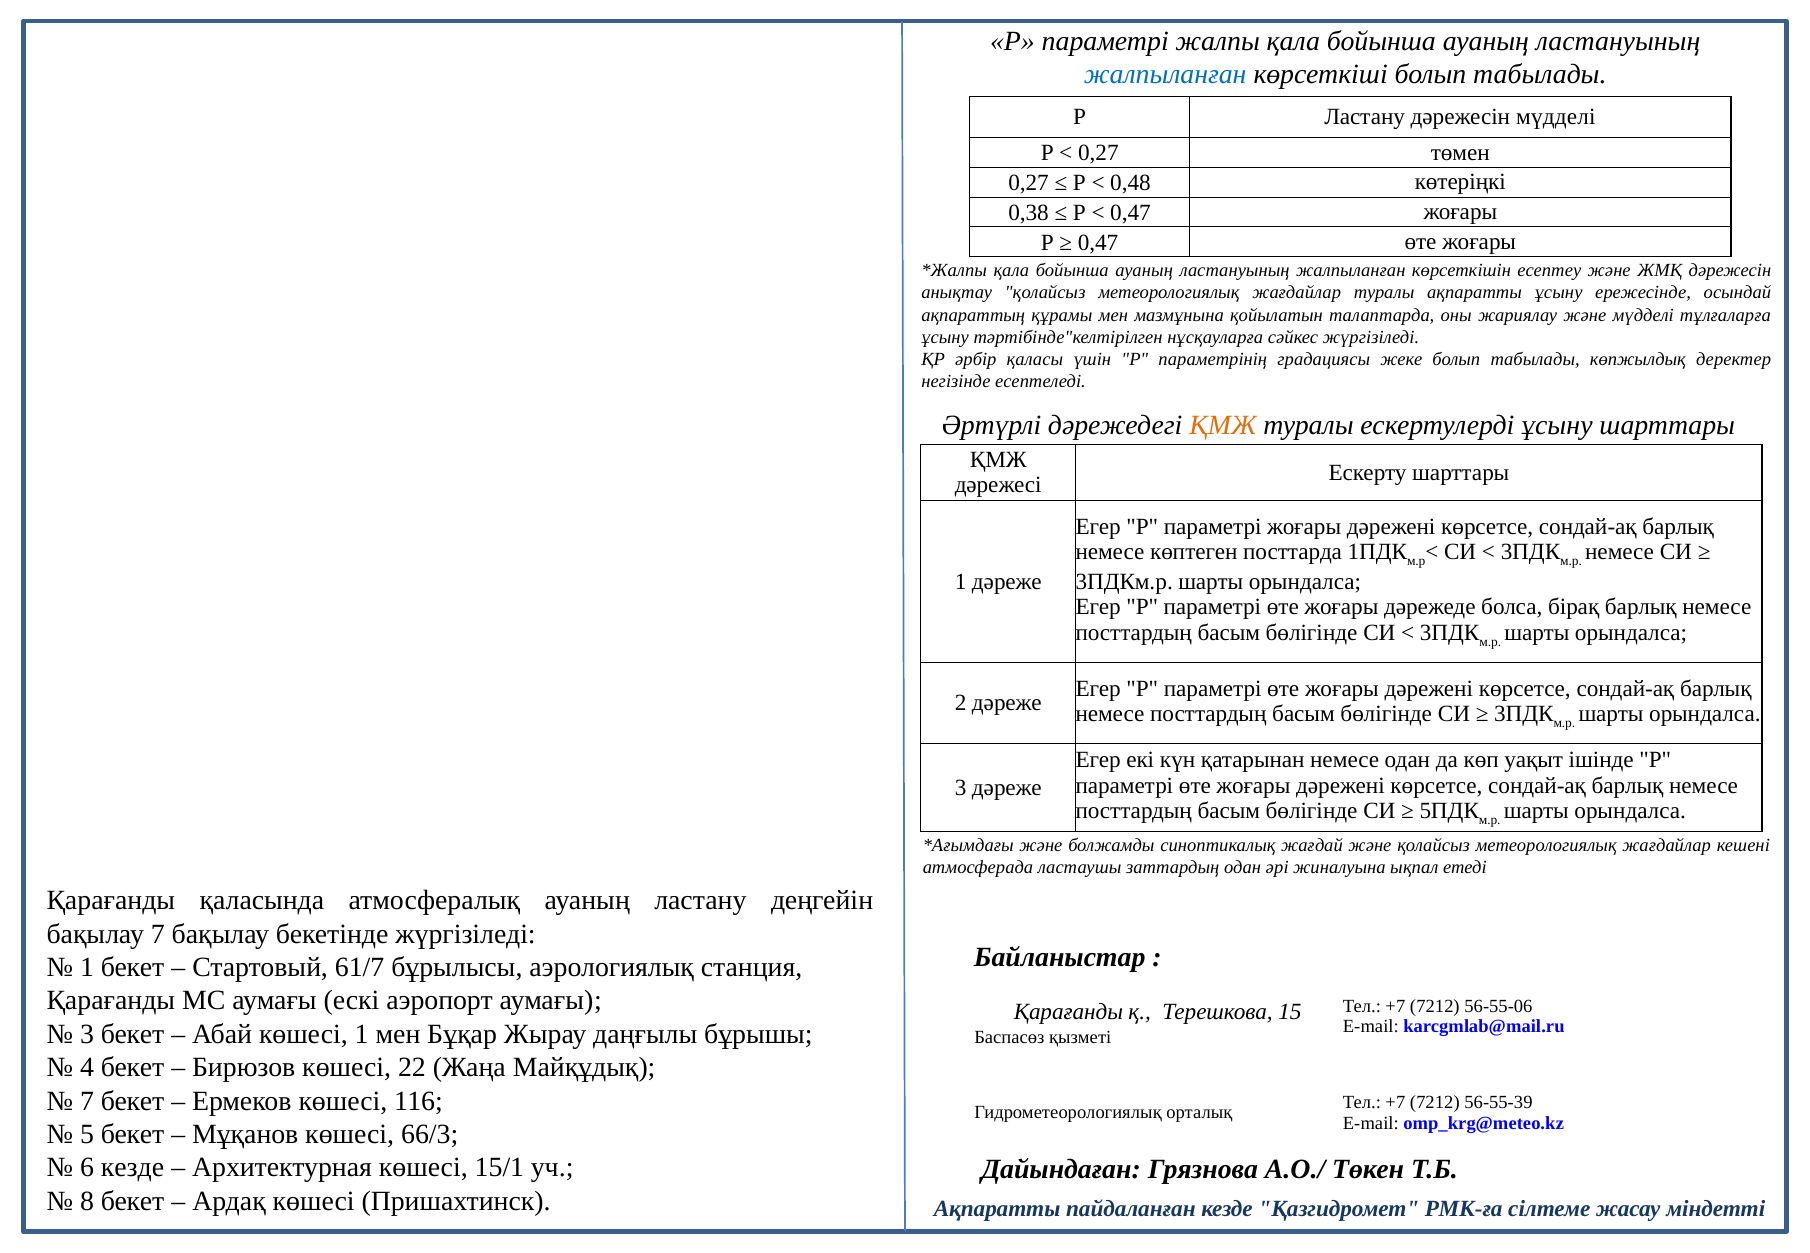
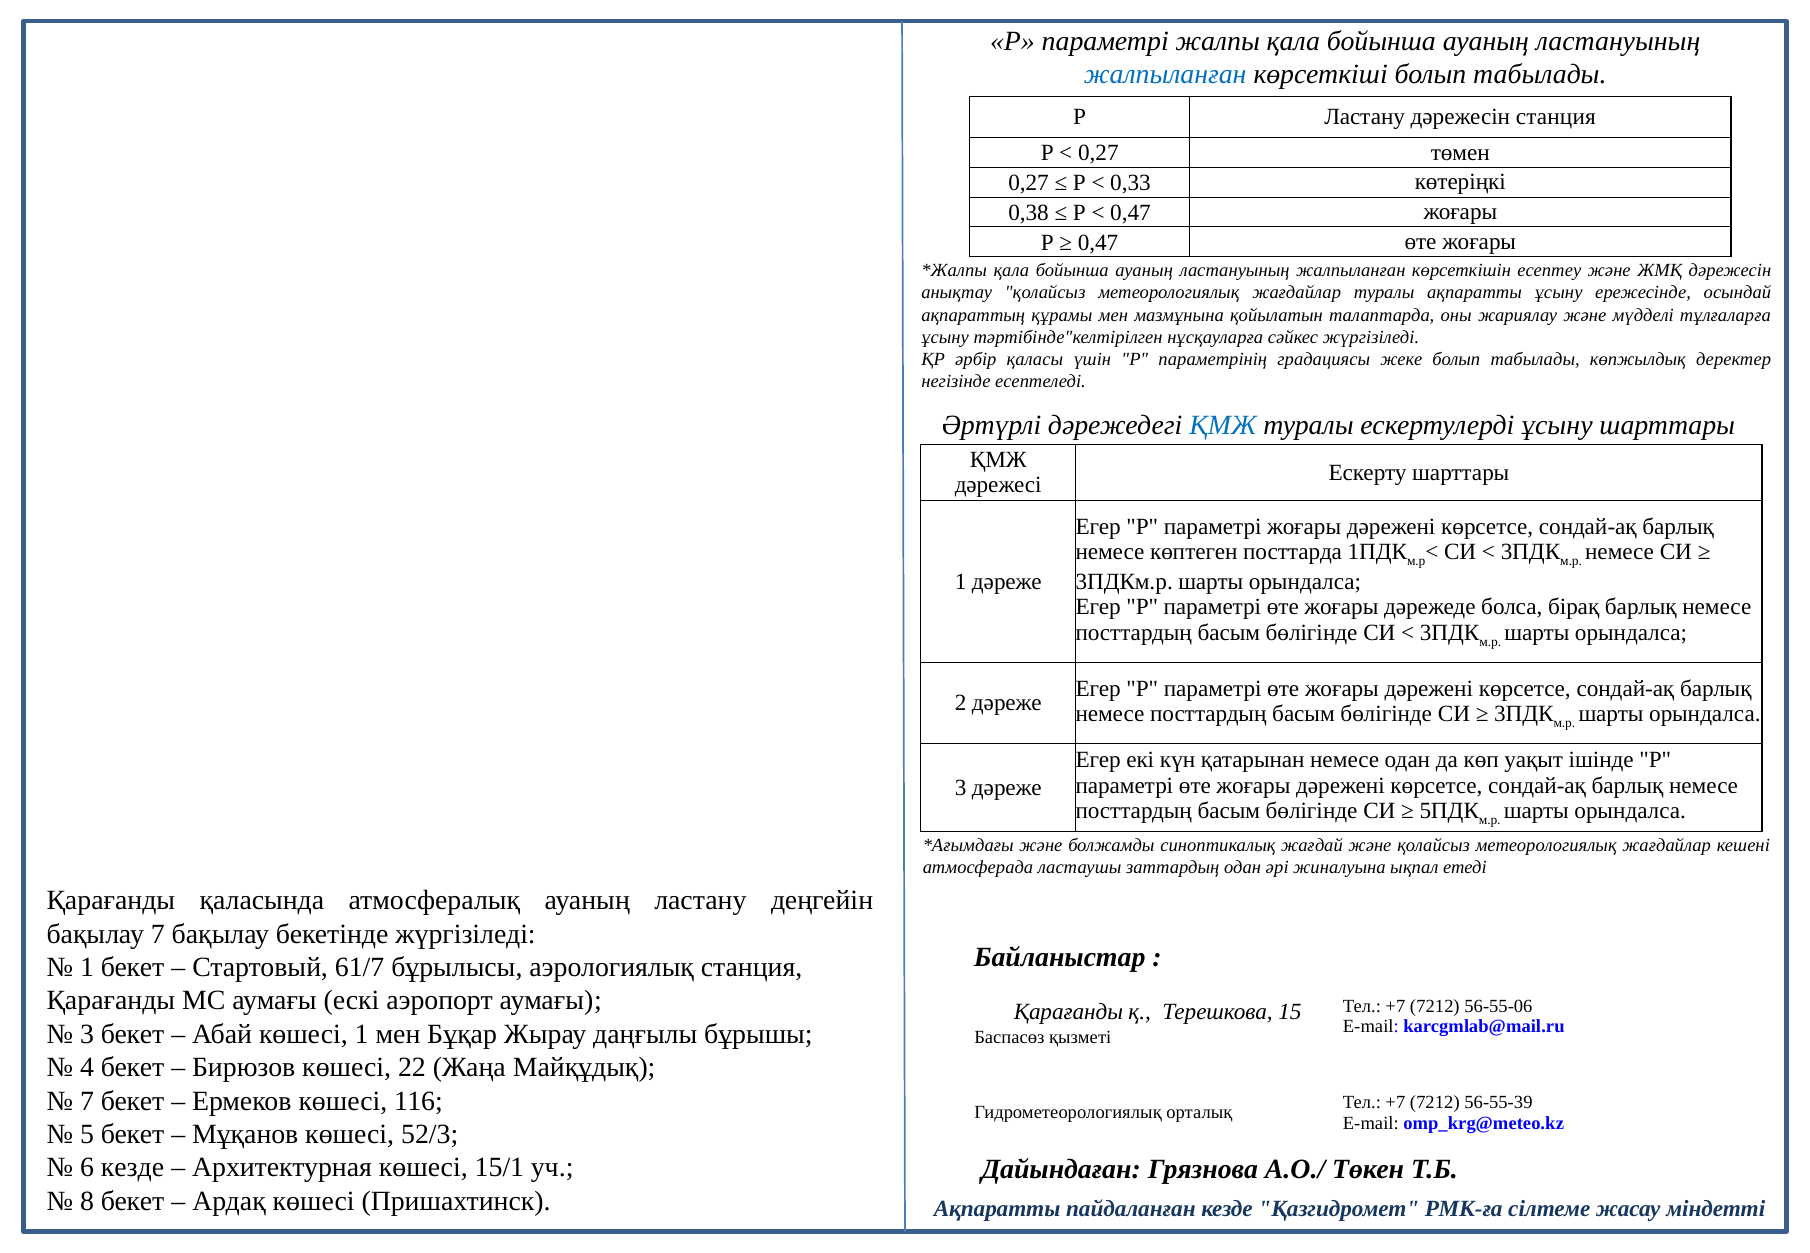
дәрежесін мүдделі: мүдделі -> станция
0,48: 0,48 -> 0,33
ҚМЖ at (1223, 425) colour: orange -> blue
66/3: 66/3 -> 52/3
